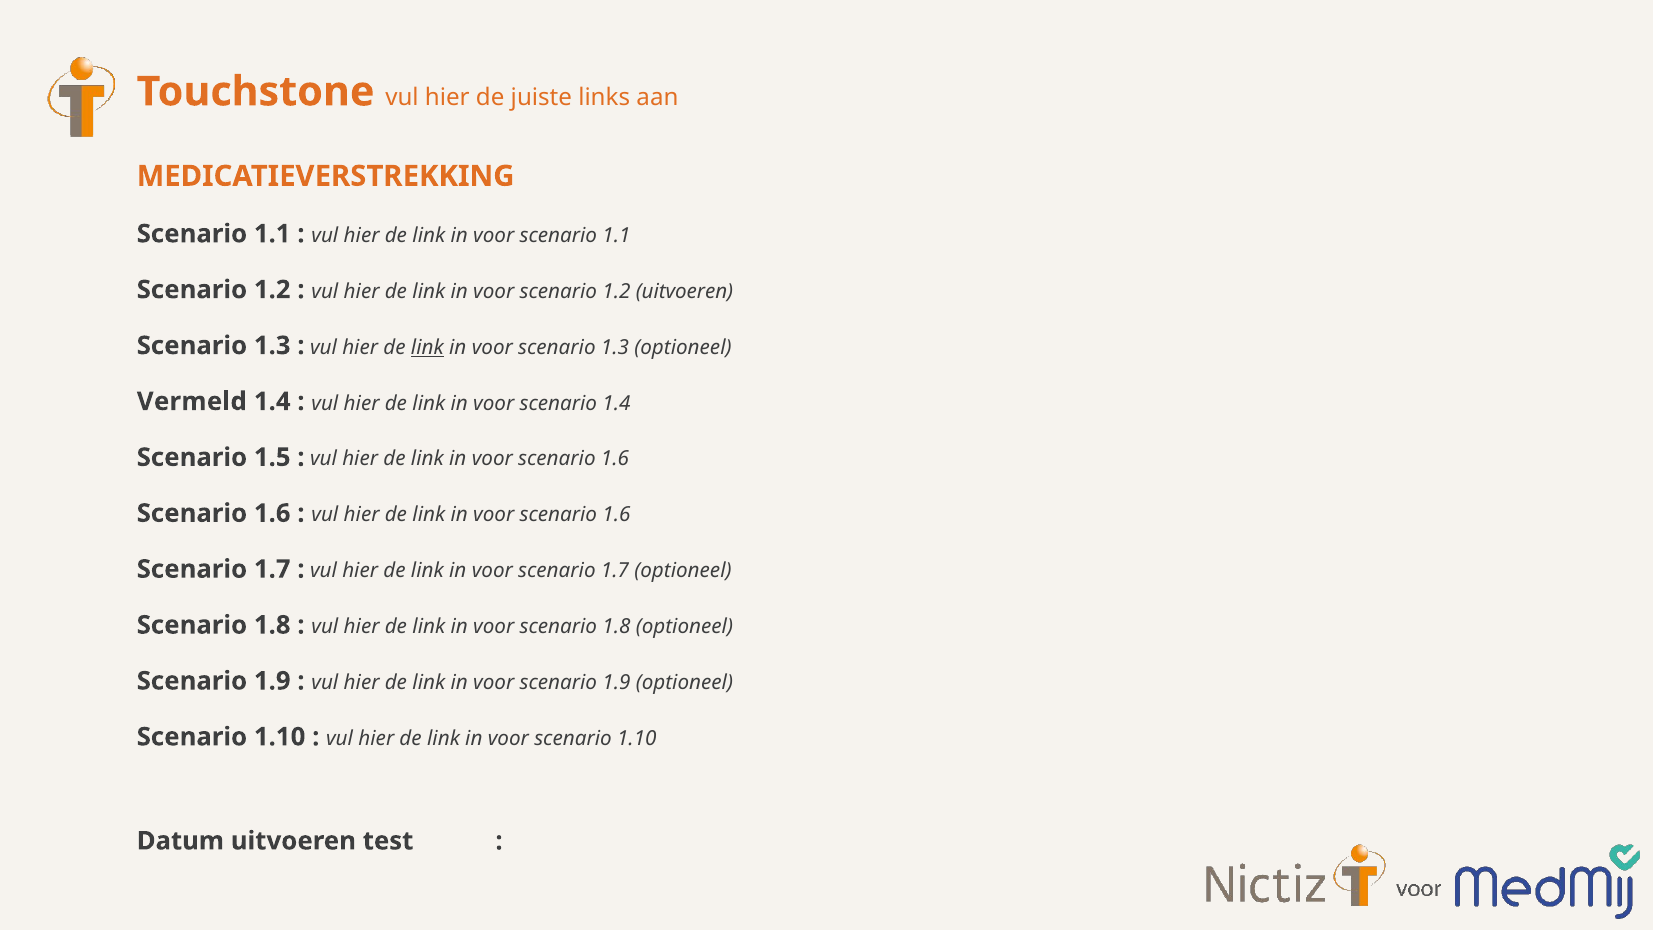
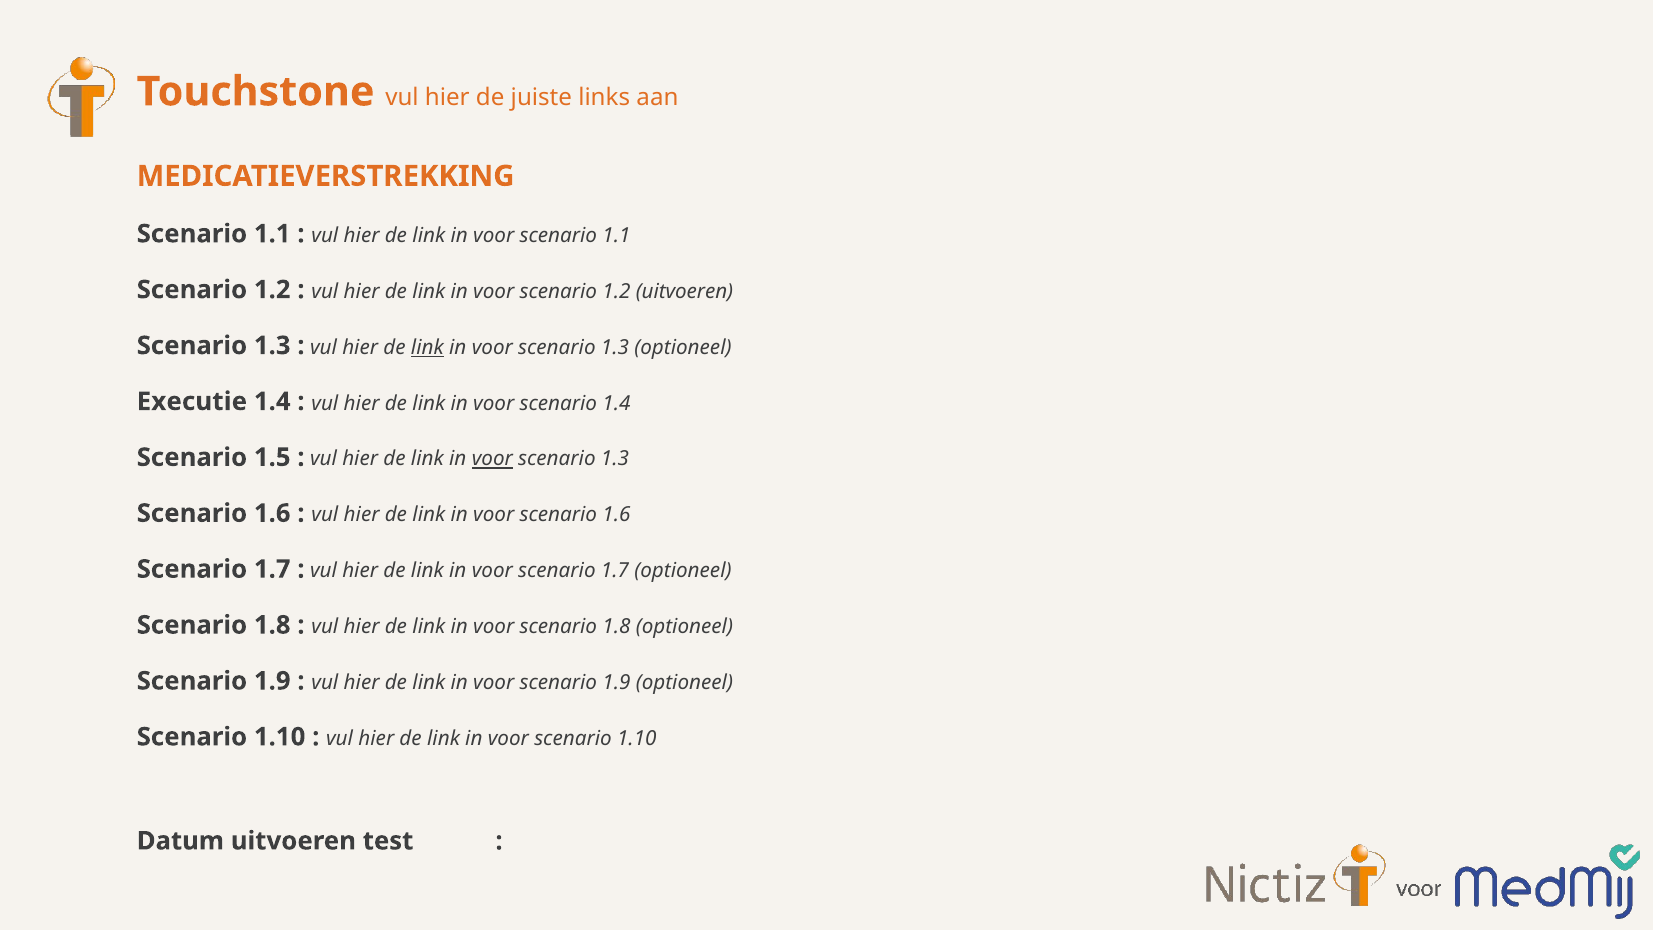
Vermeld: Vermeld -> Executie
voor at (492, 459) underline: none -> present
1.6 at (615, 459): 1.6 -> 1.3
